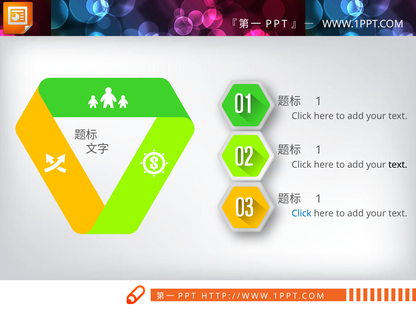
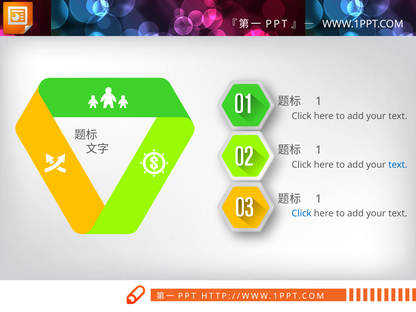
text at (398, 165) colour: black -> blue
